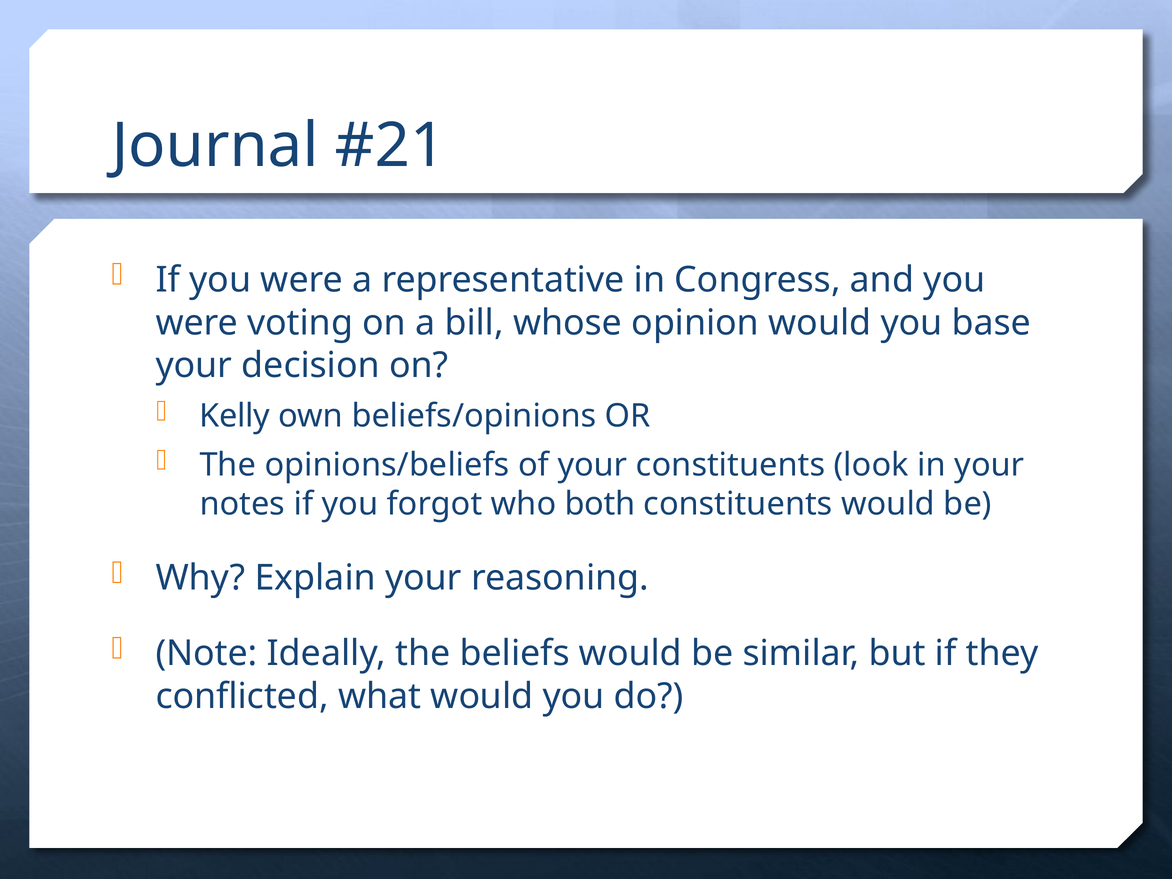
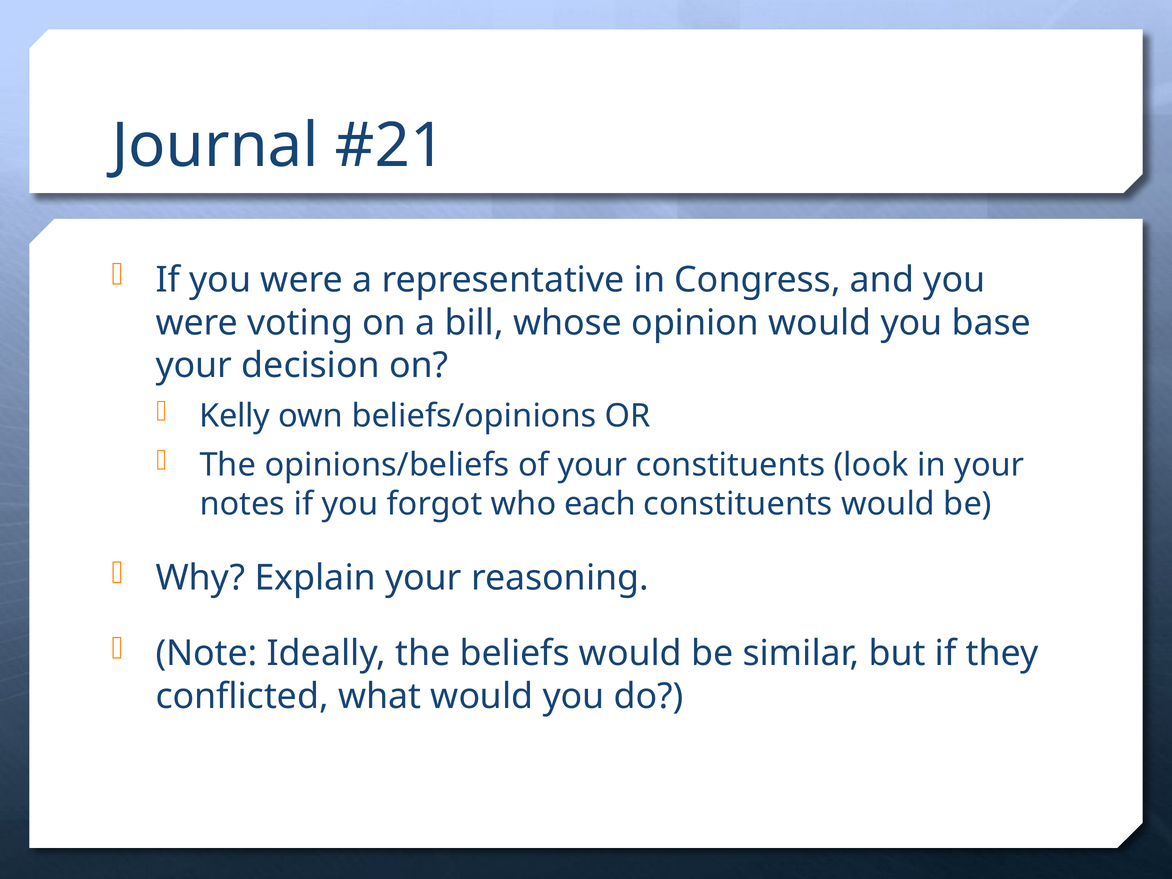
both: both -> each
